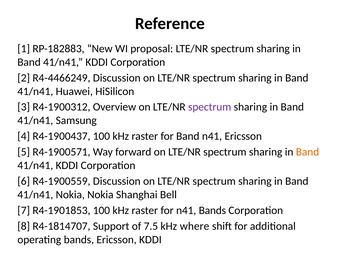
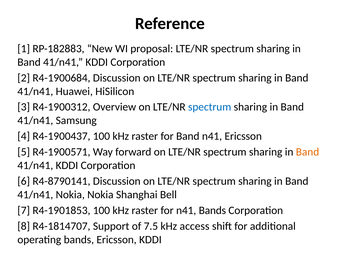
R4-4466249: R4-4466249 -> R4-1900684
spectrum at (210, 107) colour: purple -> blue
R4-1900559: R4-1900559 -> R4-8790141
where: where -> access
